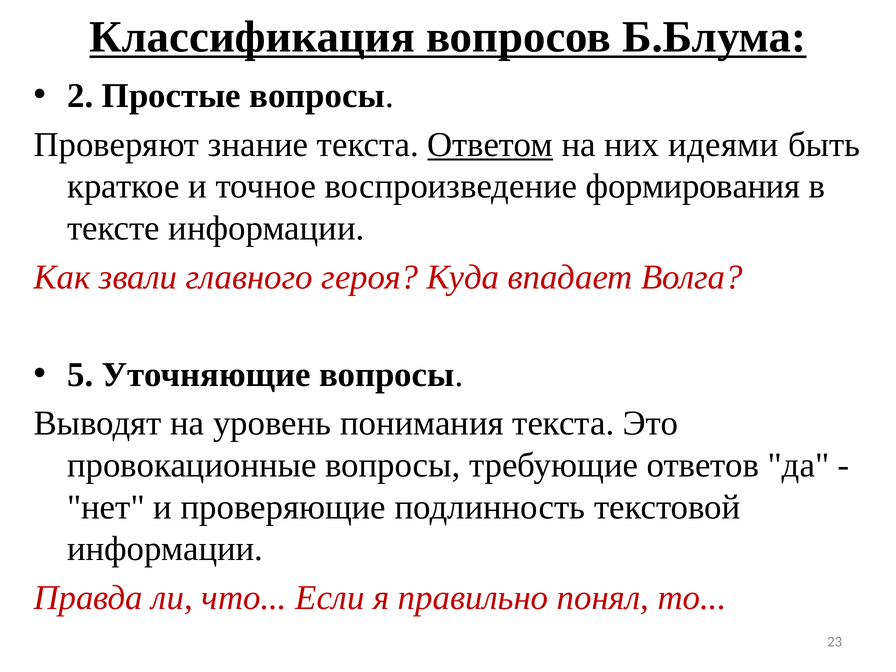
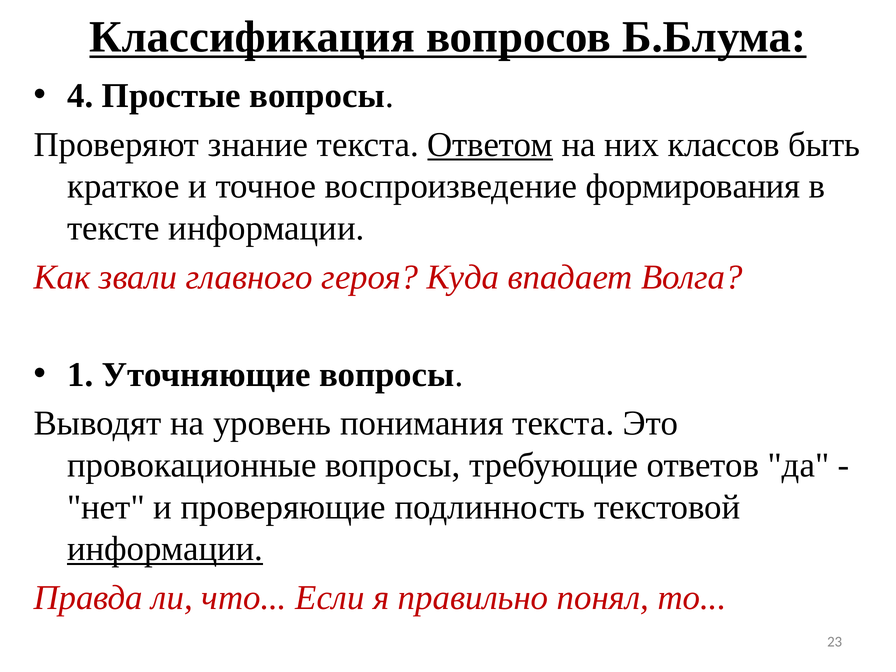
2: 2 -> 4
идеями: идеями -> классов
5: 5 -> 1
информации at (165, 549) underline: none -> present
